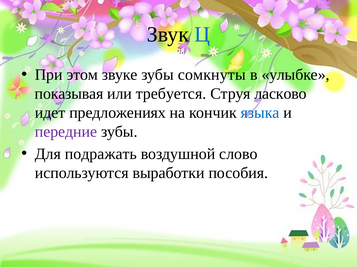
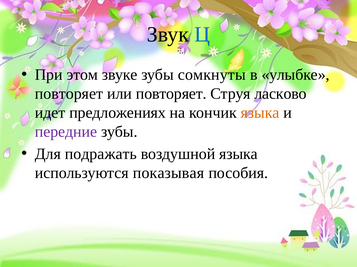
показывая at (69, 94): показывая -> повторяет
или требуется: требуется -> повторяет
языка at (260, 113) colour: blue -> orange
воздушной слово: слово -> языка
выработки: выработки -> показывая
